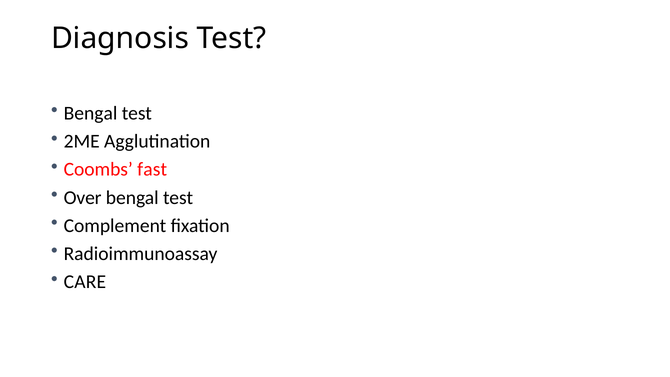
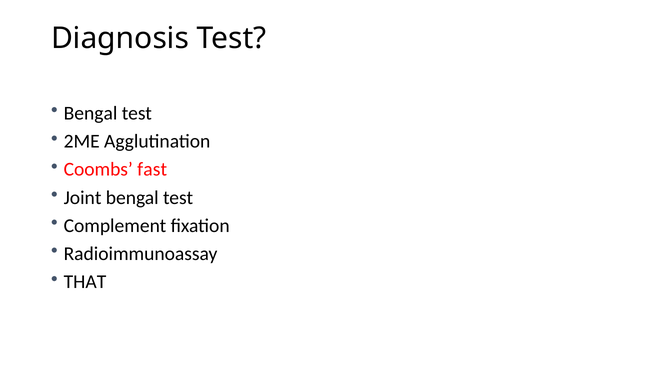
Over: Over -> Joint
CARE: CARE -> THAT
